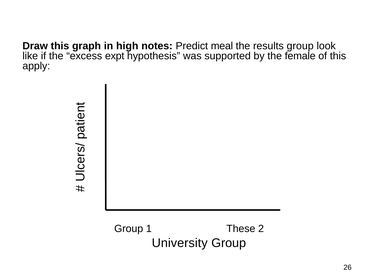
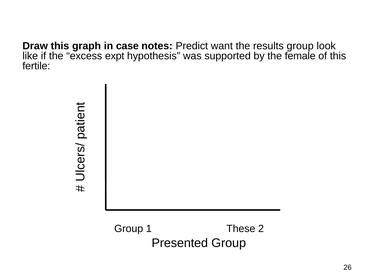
high: high -> case
meal: meal -> want
apply: apply -> fertile
University: University -> Presented
